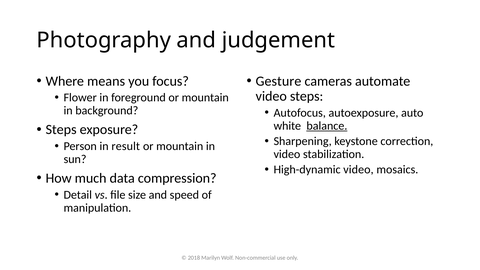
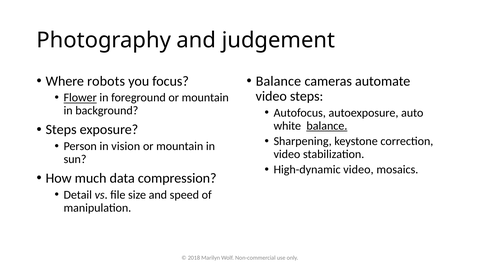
means: means -> robots
Gesture at (278, 81): Gesture -> Balance
Flower underline: none -> present
result: result -> vision
